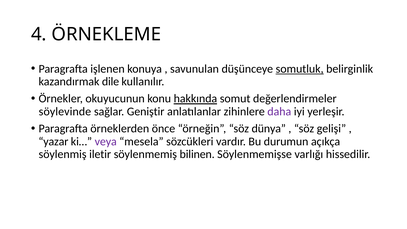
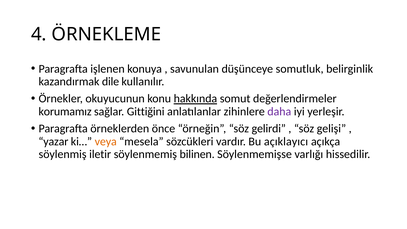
somutluk underline: present -> none
söylevinde: söylevinde -> korumamız
Geniştir: Geniştir -> Gittiğini
dünya: dünya -> gelirdi
veya colour: purple -> orange
durumun: durumun -> açıklayıcı
